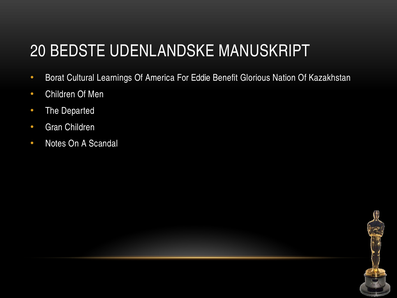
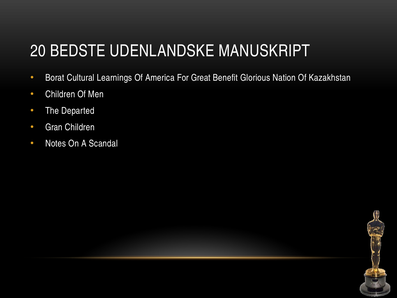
Eddie: Eddie -> Great
